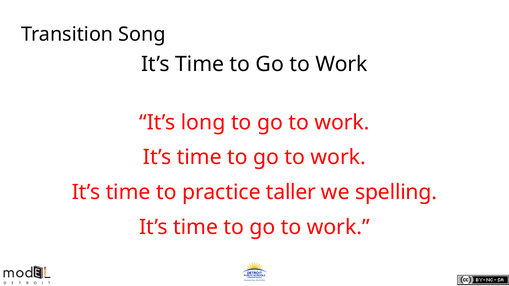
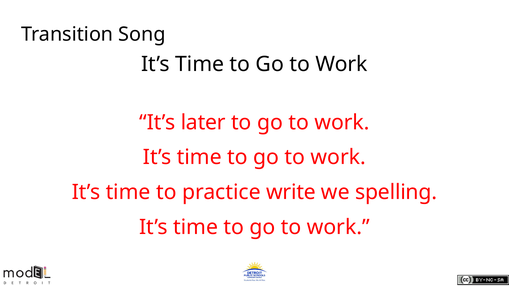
long: long -> later
taller: taller -> write
